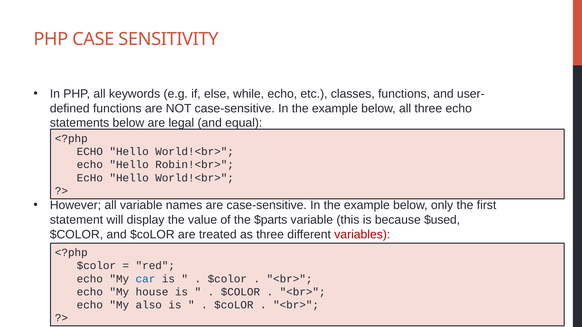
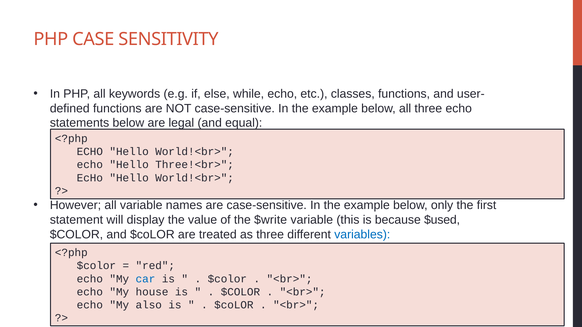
Robin!<br>: Robin!<br> -> Three!<br>
$parts: $parts -> $write
variables colour: red -> blue
